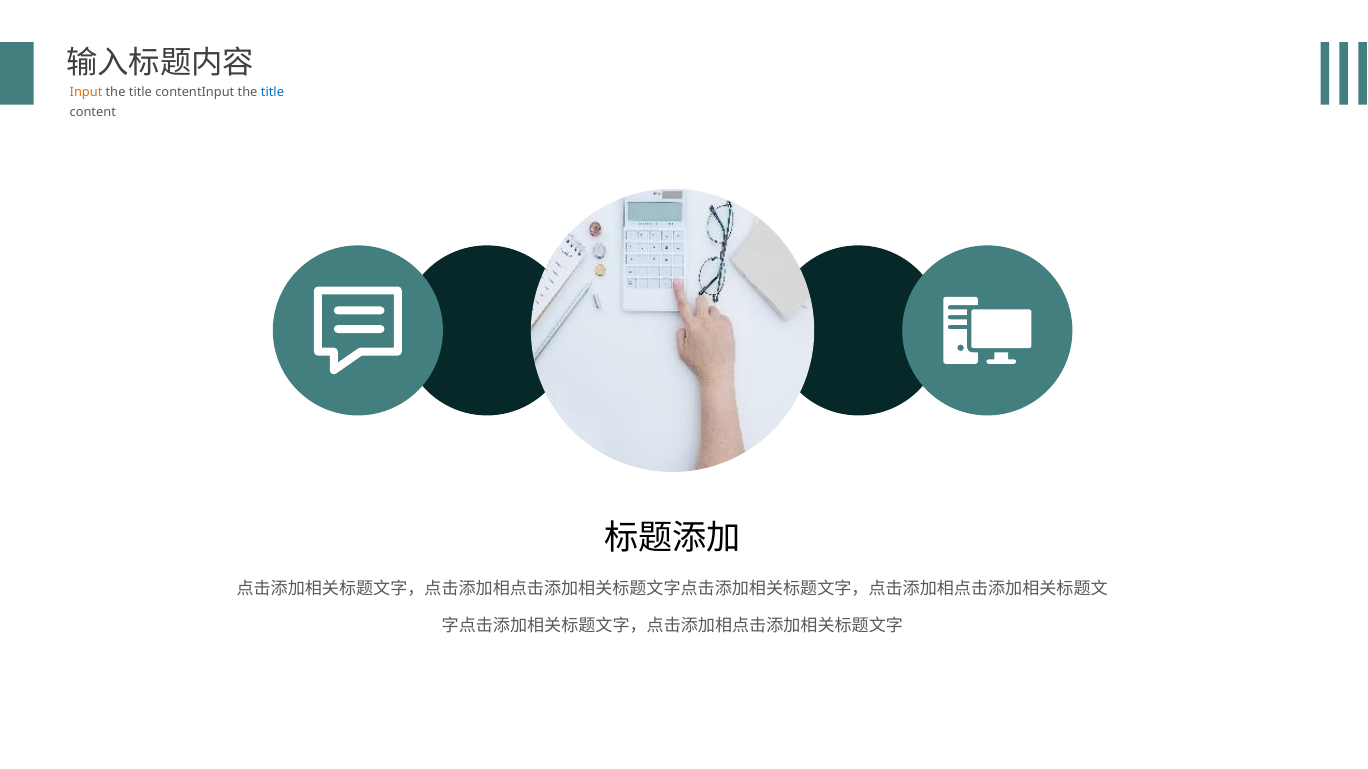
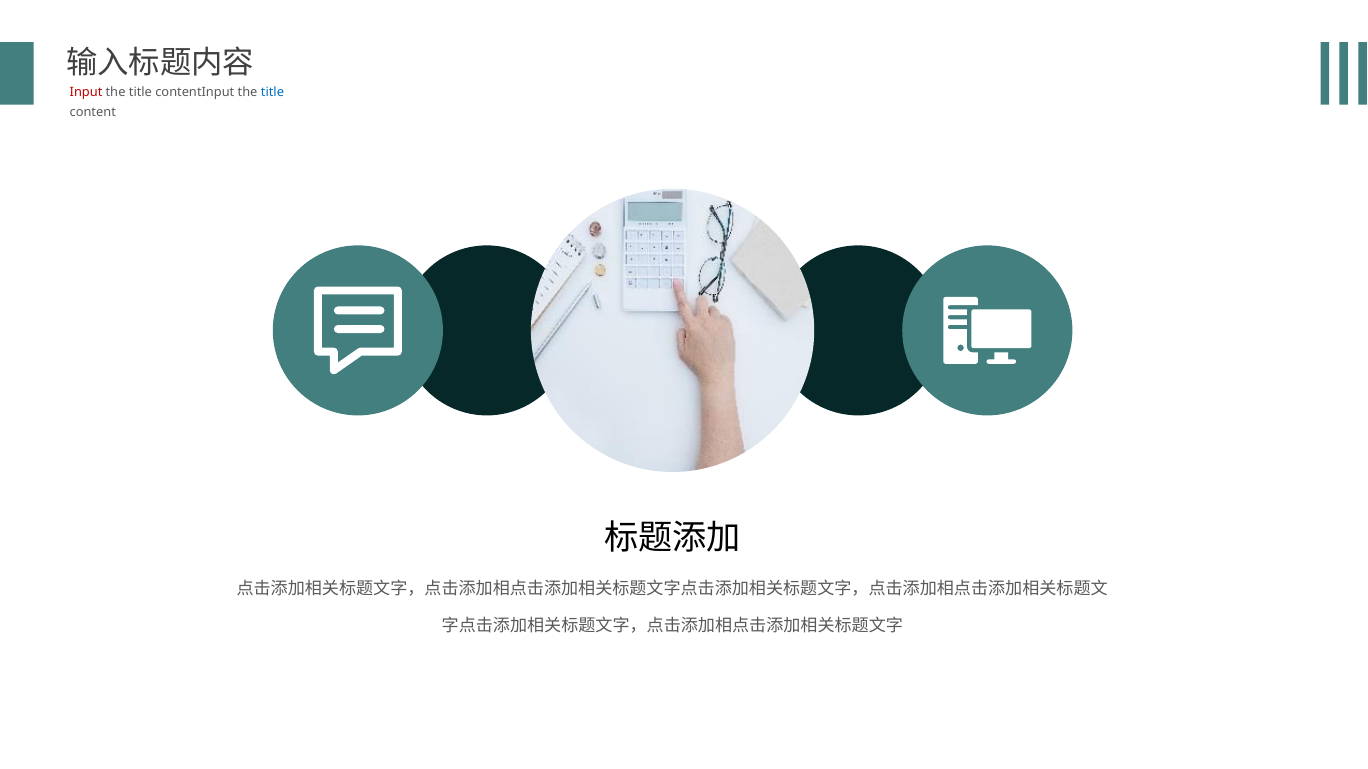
Input colour: orange -> red
